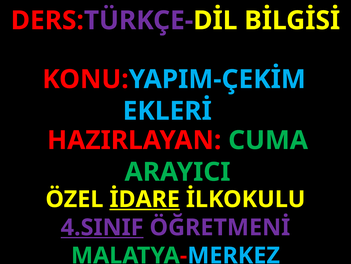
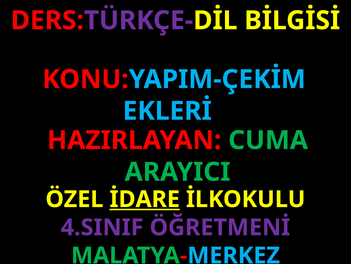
4.SINIF underline: present -> none
